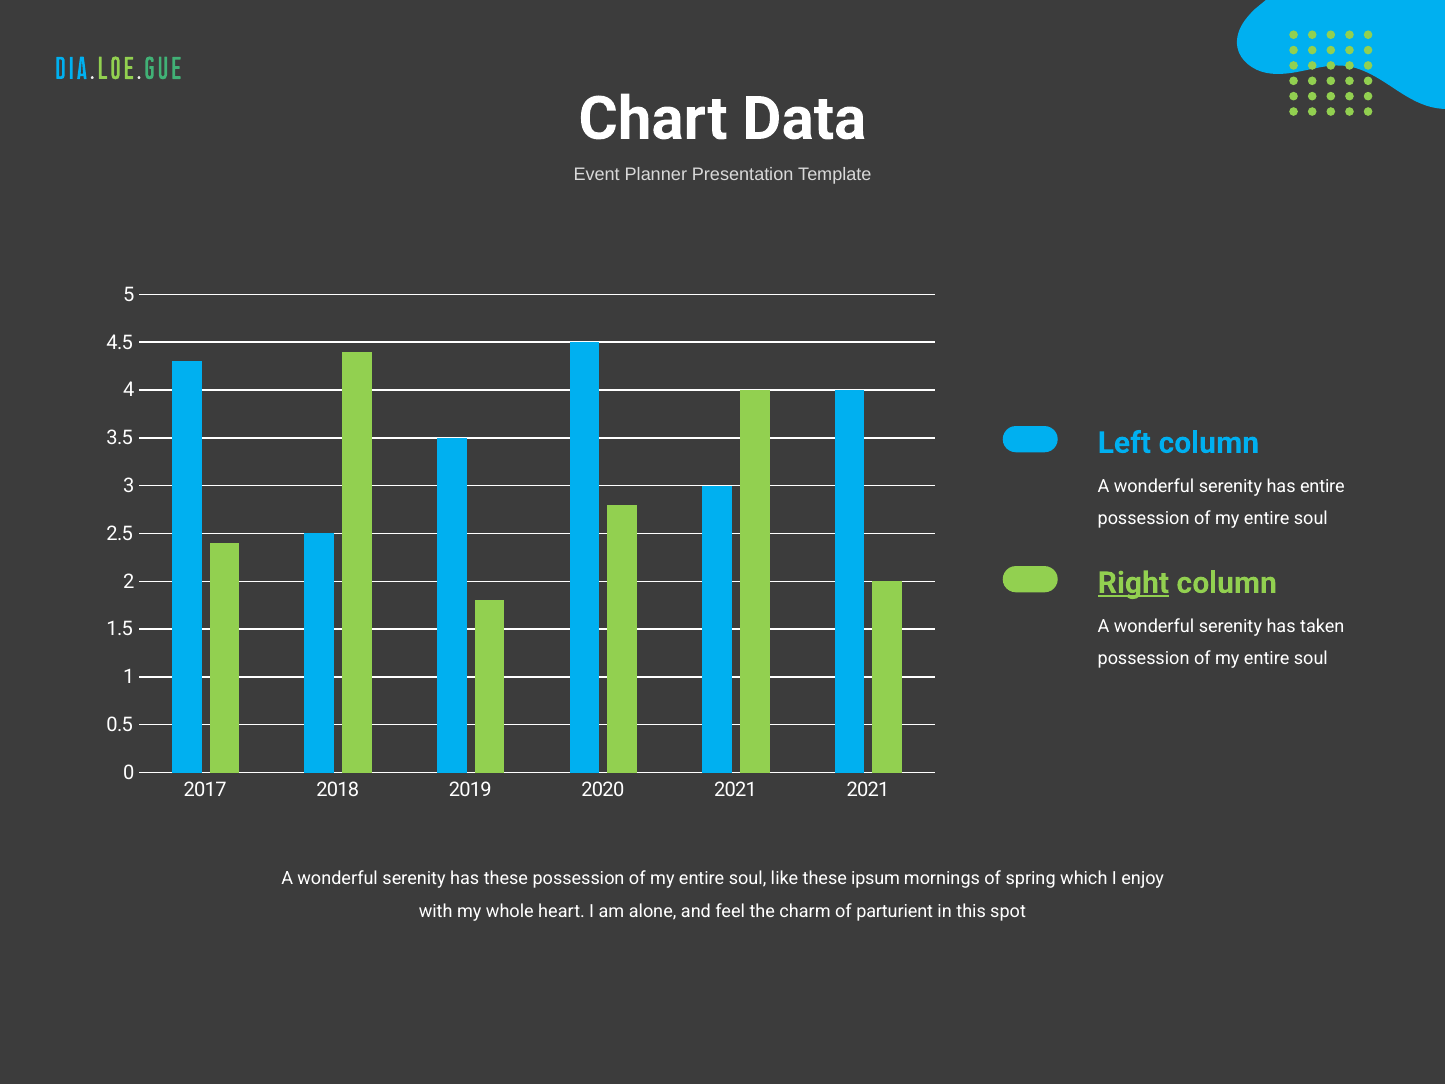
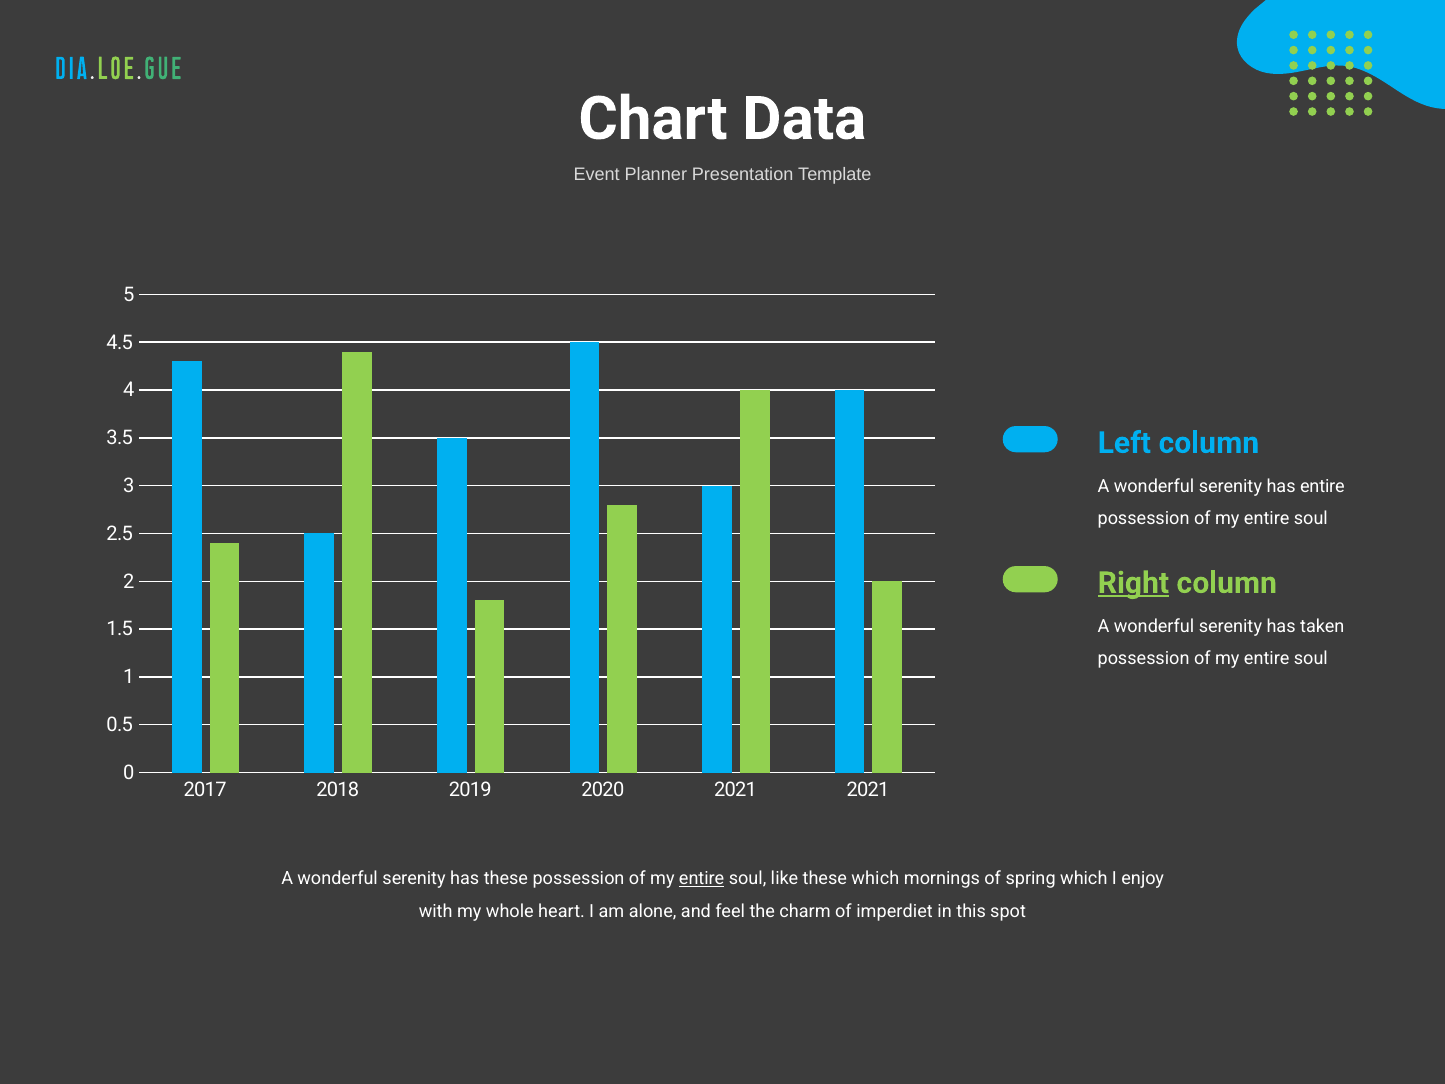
entire at (702, 879) underline: none -> present
these ipsum: ipsum -> which
parturient: parturient -> imperdiet
